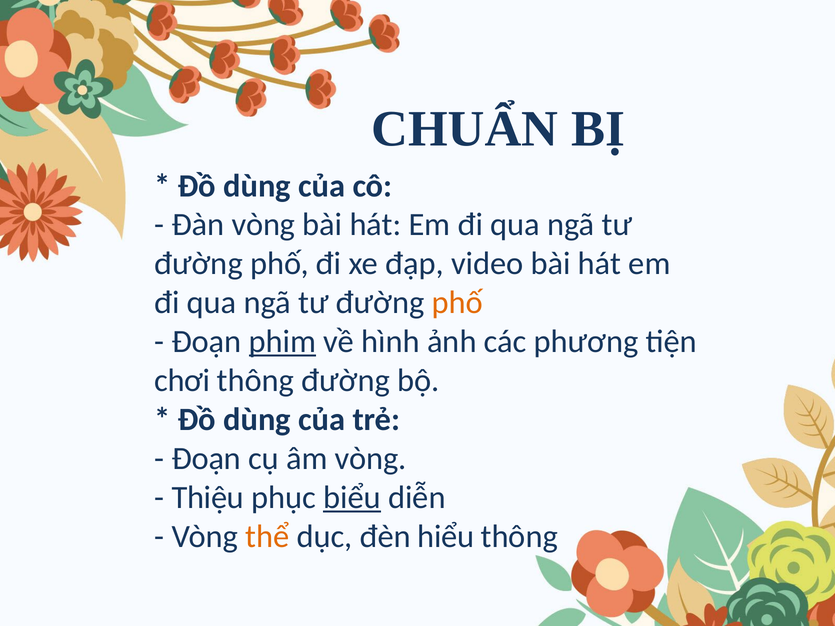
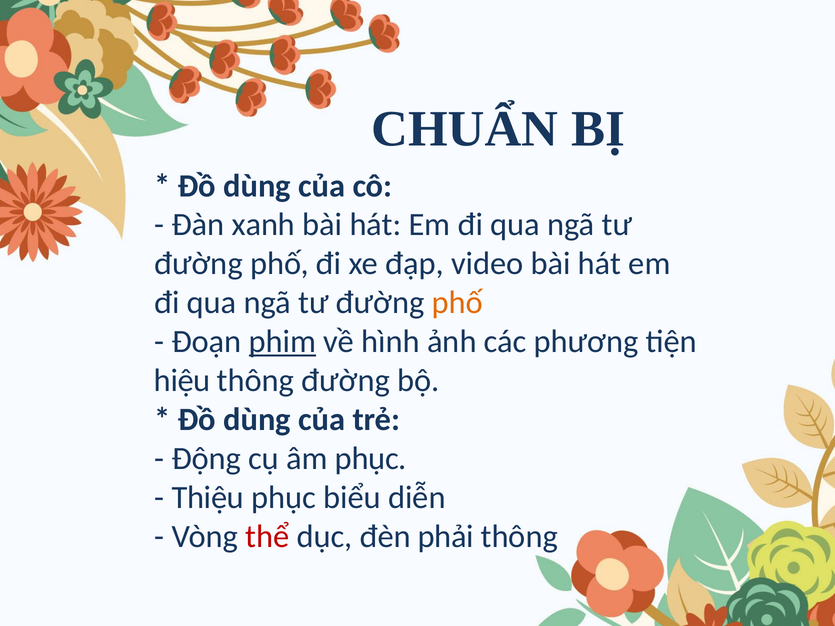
Đàn vòng: vòng -> xanh
chơi: chơi -> hiệu
Đoạn at (206, 459): Đoạn -> Động
âm vòng: vòng -> phục
biểu underline: present -> none
thể colour: orange -> red
hiểu: hiểu -> phải
